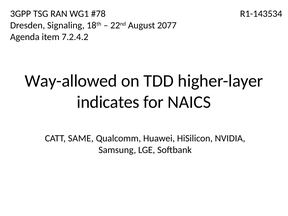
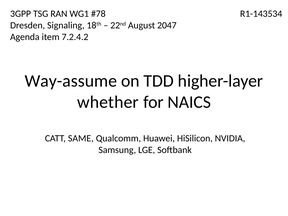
2077: 2077 -> 2047
Way-allowed: Way-allowed -> Way-assume
indicates: indicates -> whether
